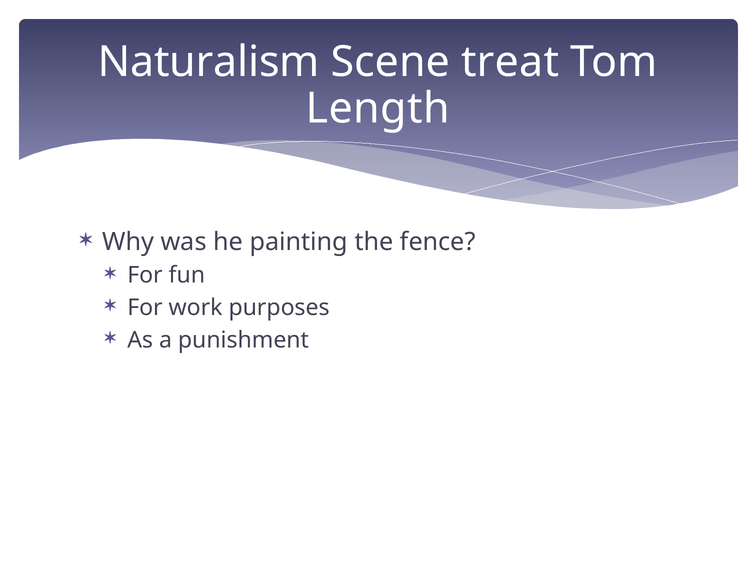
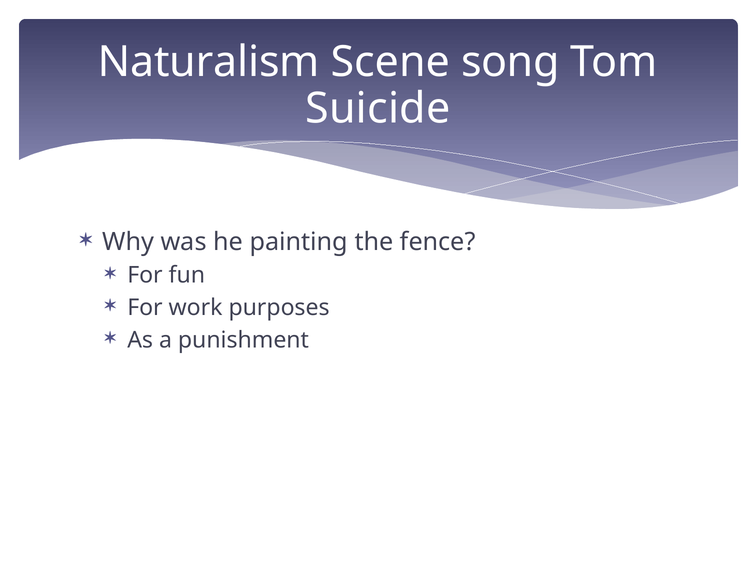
treat: treat -> song
Length: Length -> Suicide
